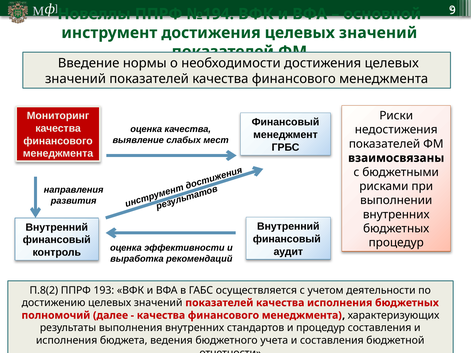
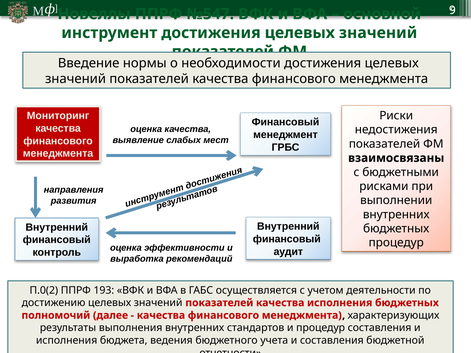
№194: №194 -> №547
П.8(2: П.8(2 -> П.0(2
